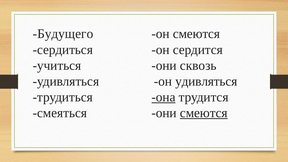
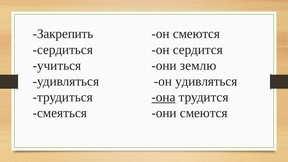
Будущего: Будущего -> Закрепить
сквозь: сквозь -> землю
смеются at (204, 113) underline: present -> none
